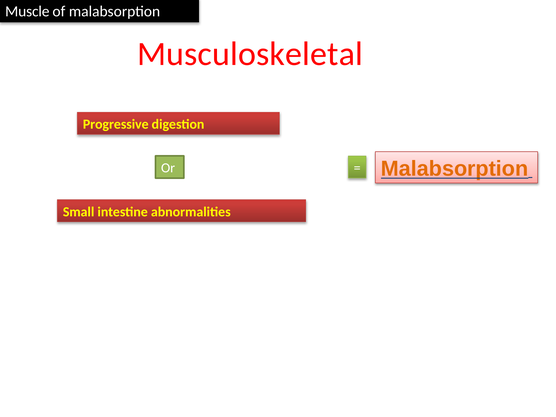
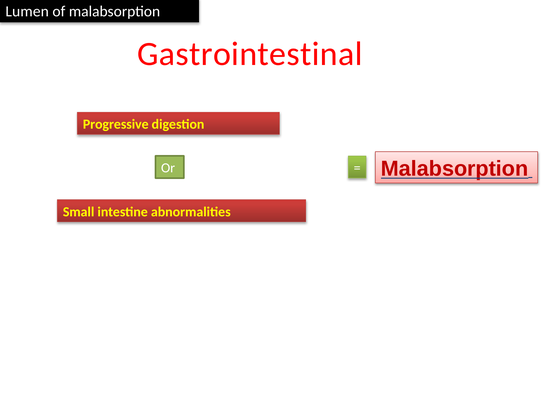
Muscle: Muscle -> Lumen
Musculoskeletal: Musculoskeletal -> Gastrointestinal
Malabsorption at (455, 169) colour: orange -> red
